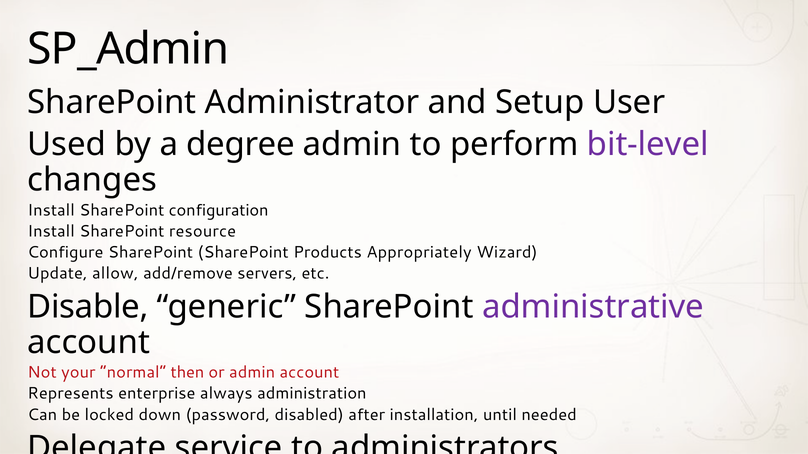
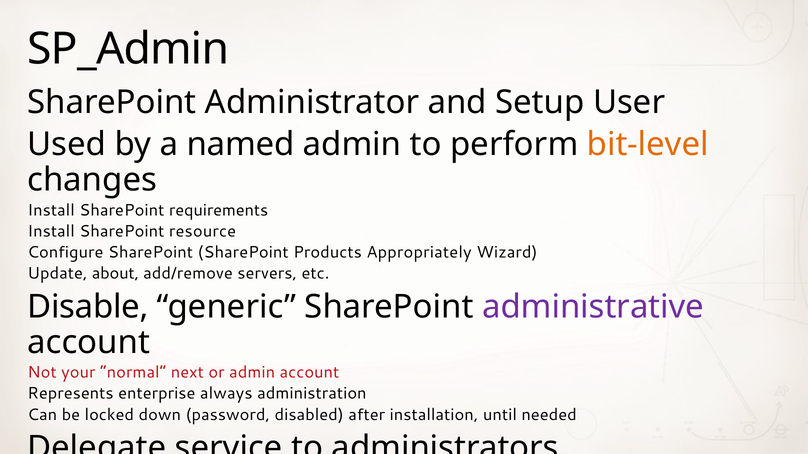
degree: degree -> named
bit-level colour: purple -> orange
configuration: configuration -> requirements
allow: allow -> about
then: then -> next
